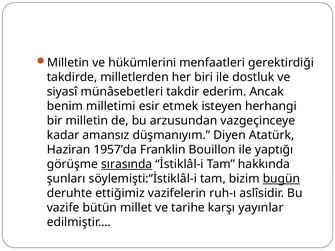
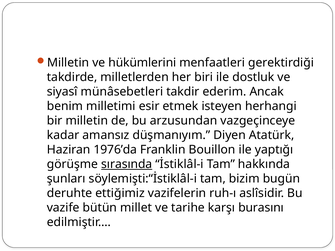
1957’da: 1957’da -> 1976’da
bugün underline: present -> none
yayınlar: yayınlar -> burasını
